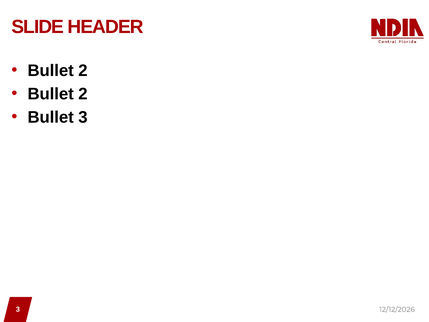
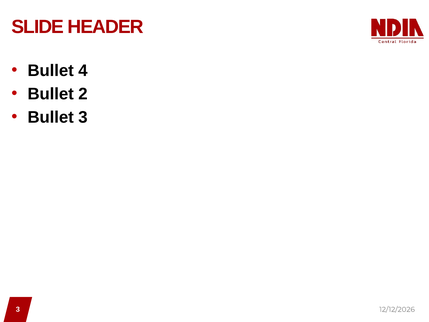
2 at (83, 71): 2 -> 4
